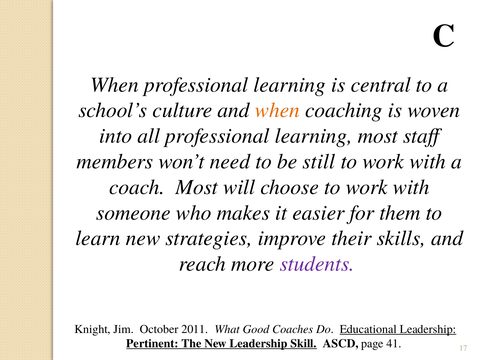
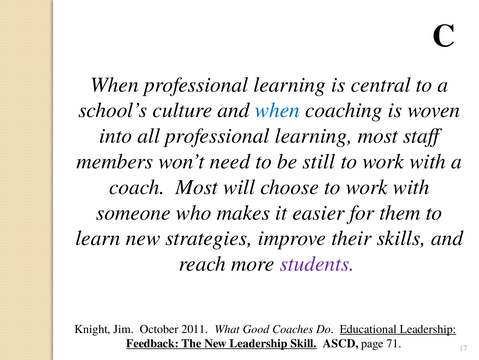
when at (277, 110) colour: orange -> blue
Pertinent: Pertinent -> Feedback
41: 41 -> 71
